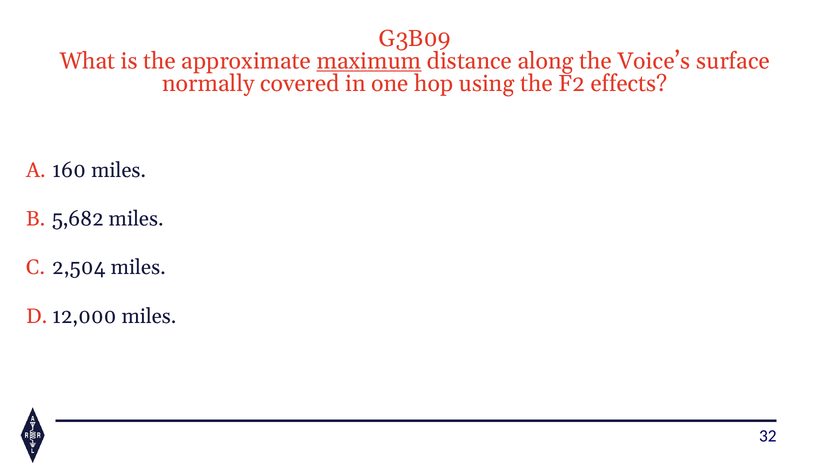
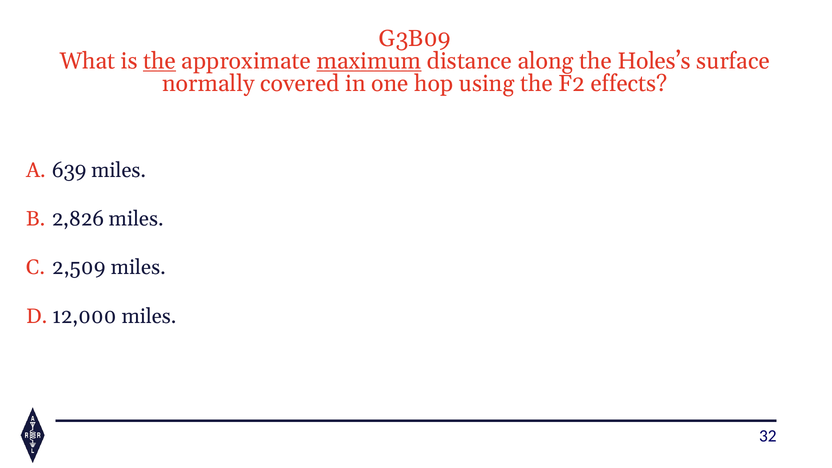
the at (159, 61) underline: none -> present
Voice’s: Voice’s -> Holes’s
160: 160 -> 639
5,682: 5,682 -> 2,826
2,504: 2,504 -> 2,509
